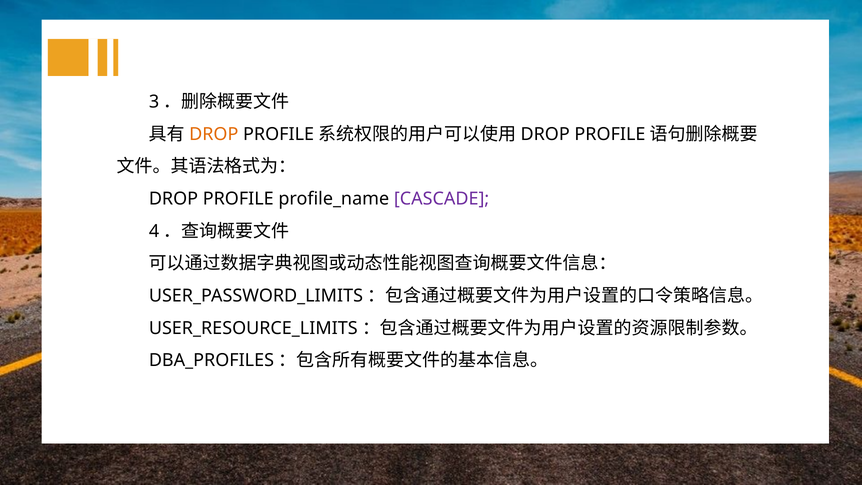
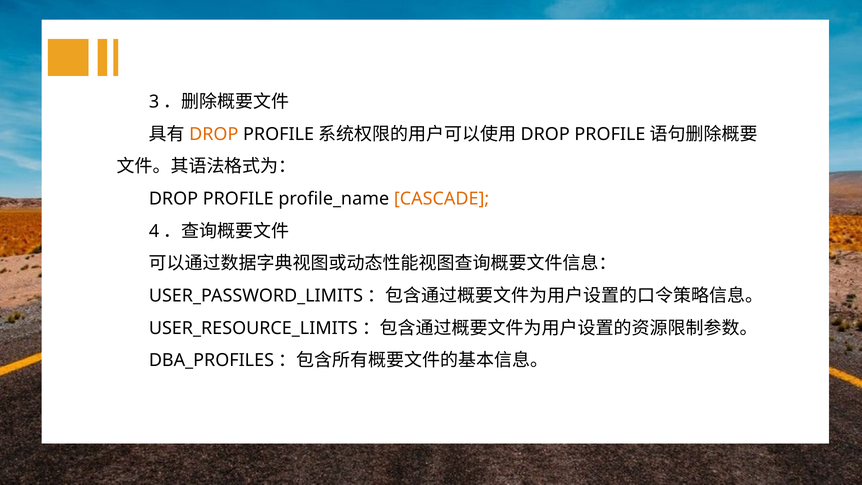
CASCADE colour: purple -> orange
